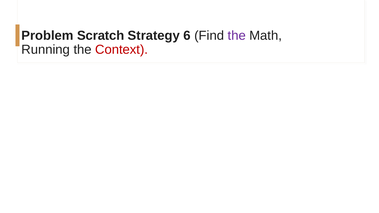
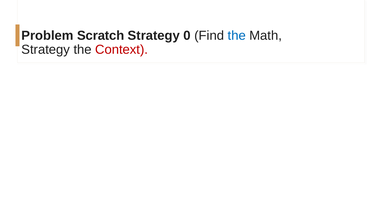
6: 6 -> 0
the at (237, 36) colour: purple -> blue
Running at (46, 50): Running -> Strategy
